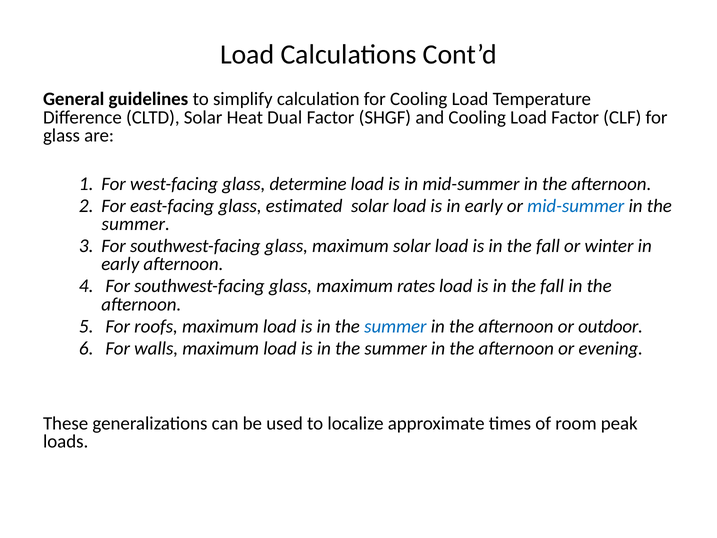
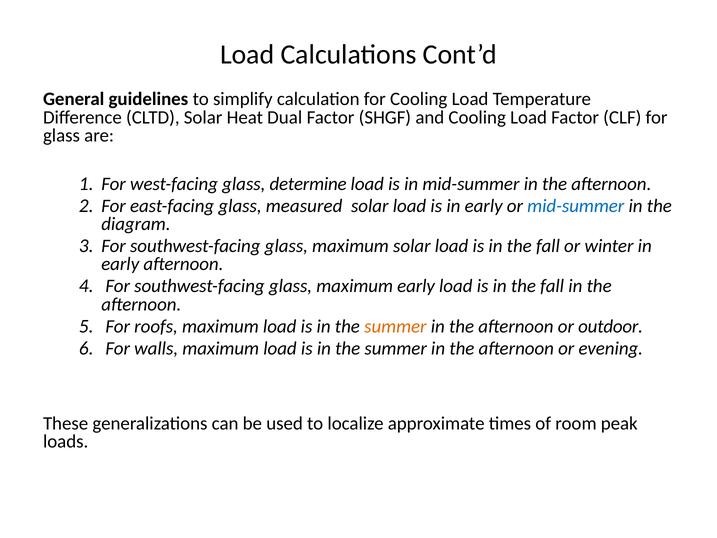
estimated: estimated -> measured
summer at (136, 224): summer -> diagram
maximum rates: rates -> early
summer at (395, 326) colour: blue -> orange
